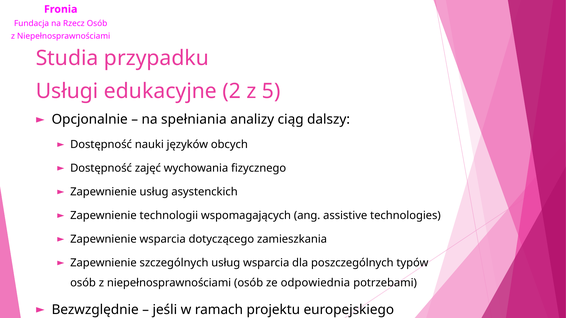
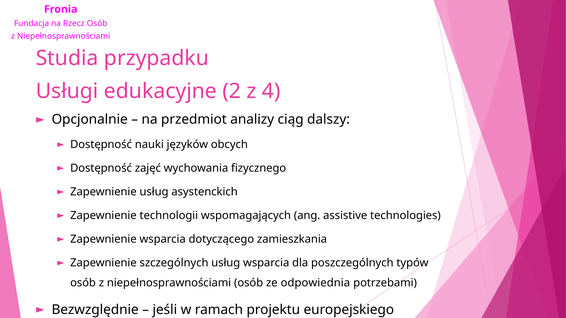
5: 5 -> 4
spełniania: spełniania -> przedmiot
